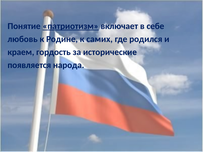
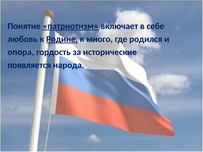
Родине underline: none -> present
самих: самих -> много
краем: краем -> опора
